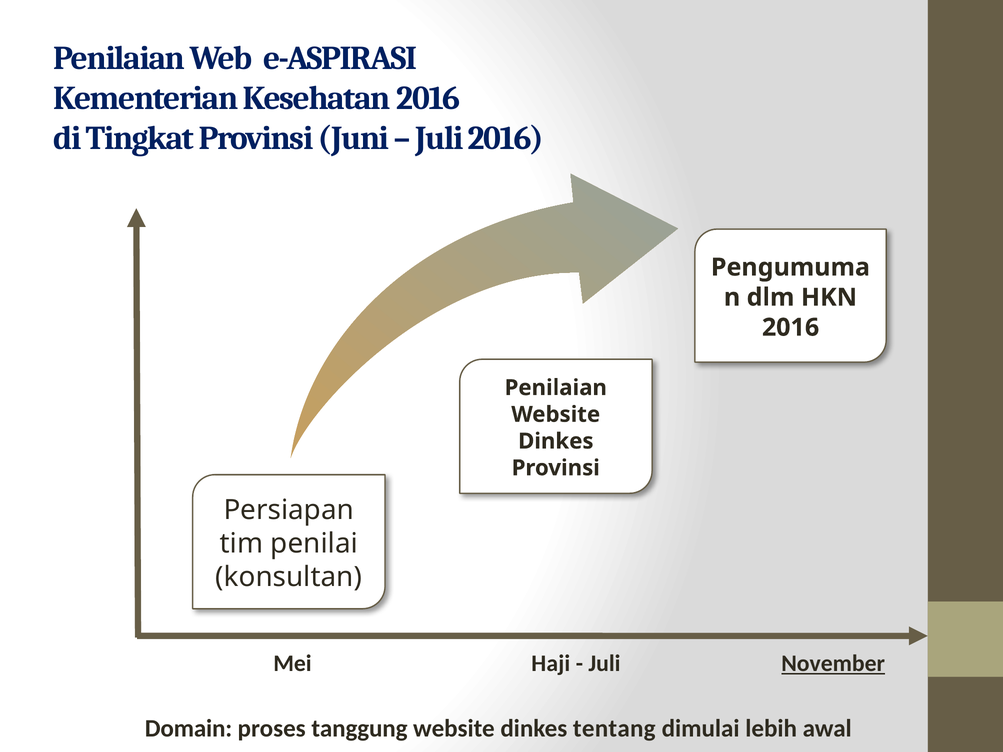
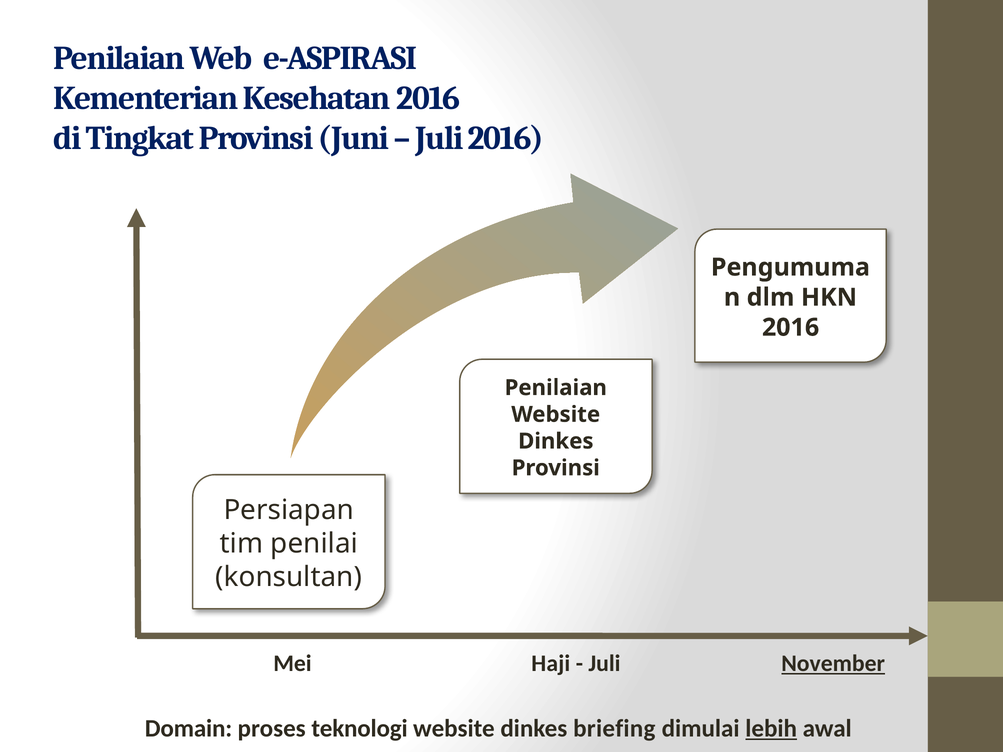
tanggung: tanggung -> teknologi
tentang: tentang -> briefing
lebih underline: none -> present
